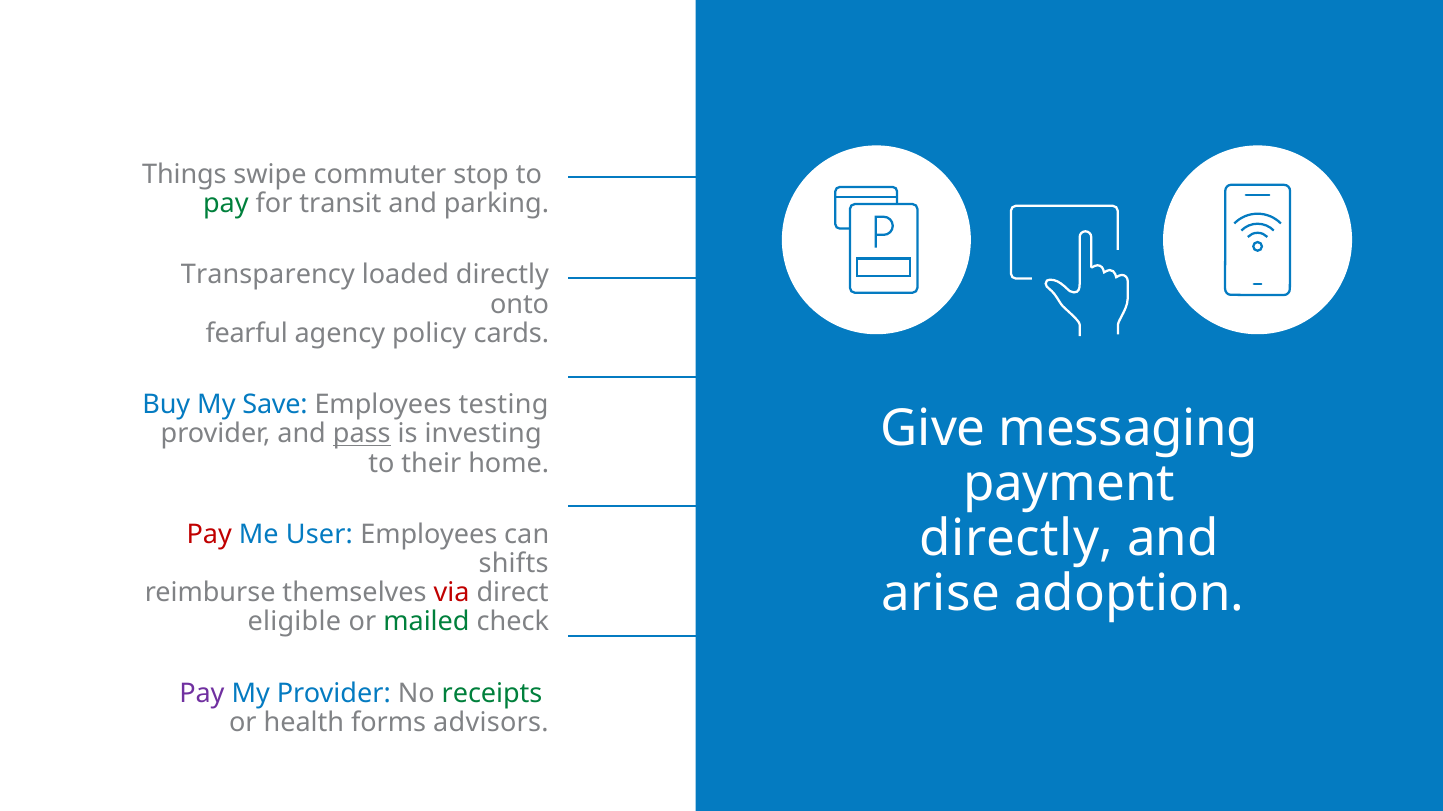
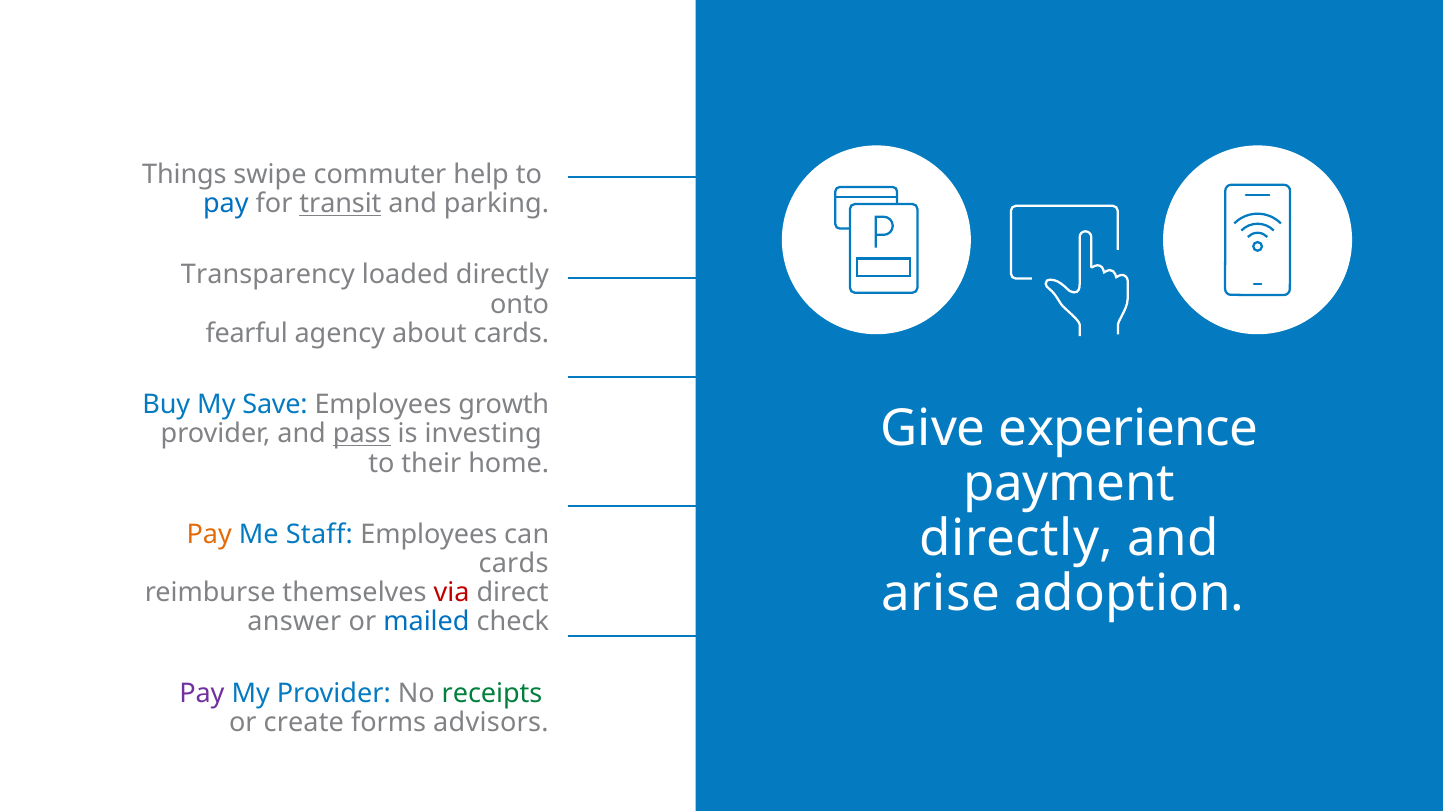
stop: stop -> help
pay at (226, 204) colour: green -> blue
transit underline: none -> present
policy: policy -> about
testing: testing -> growth
messaging: messaging -> experience
Pay at (209, 535) colour: red -> orange
User: User -> Staff
shifts at (514, 564): shifts -> cards
eligible: eligible -> answer
mailed colour: green -> blue
health: health -> create
